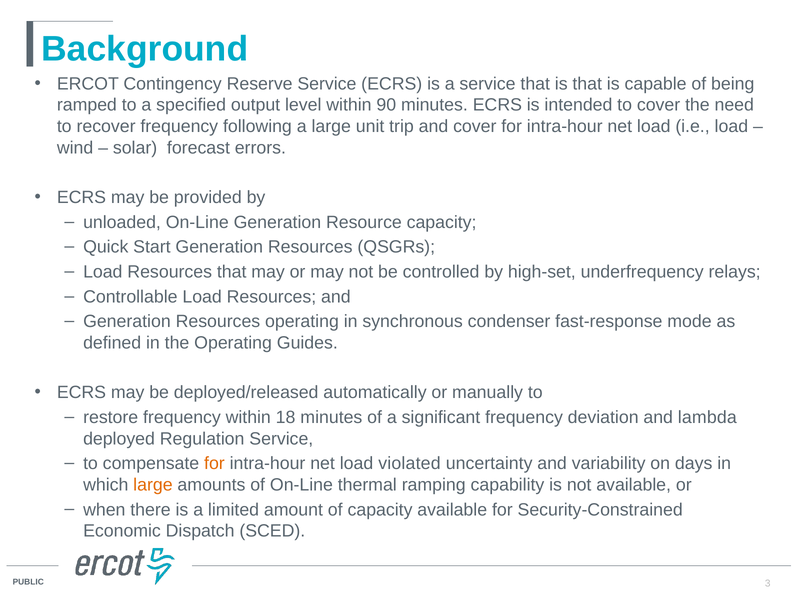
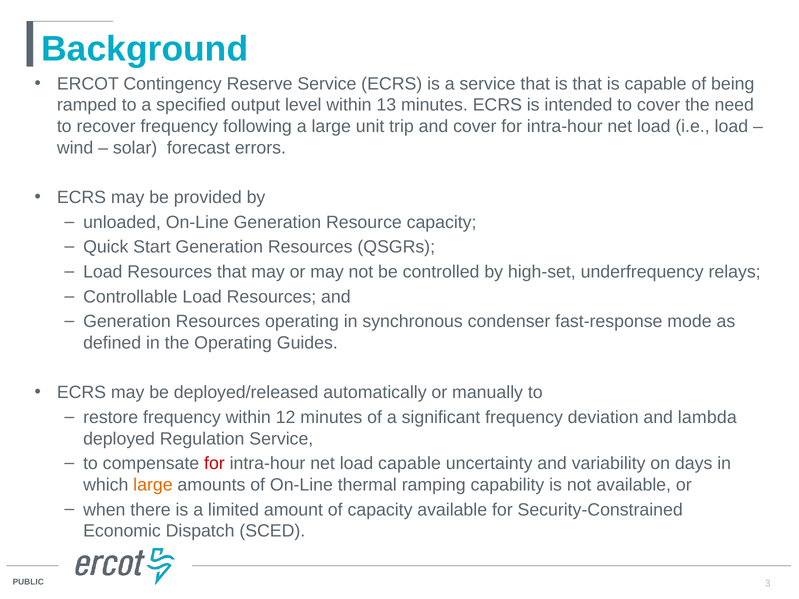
90: 90 -> 13
18: 18 -> 12
for at (214, 464) colour: orange -> red
load violated: violated -> capable
